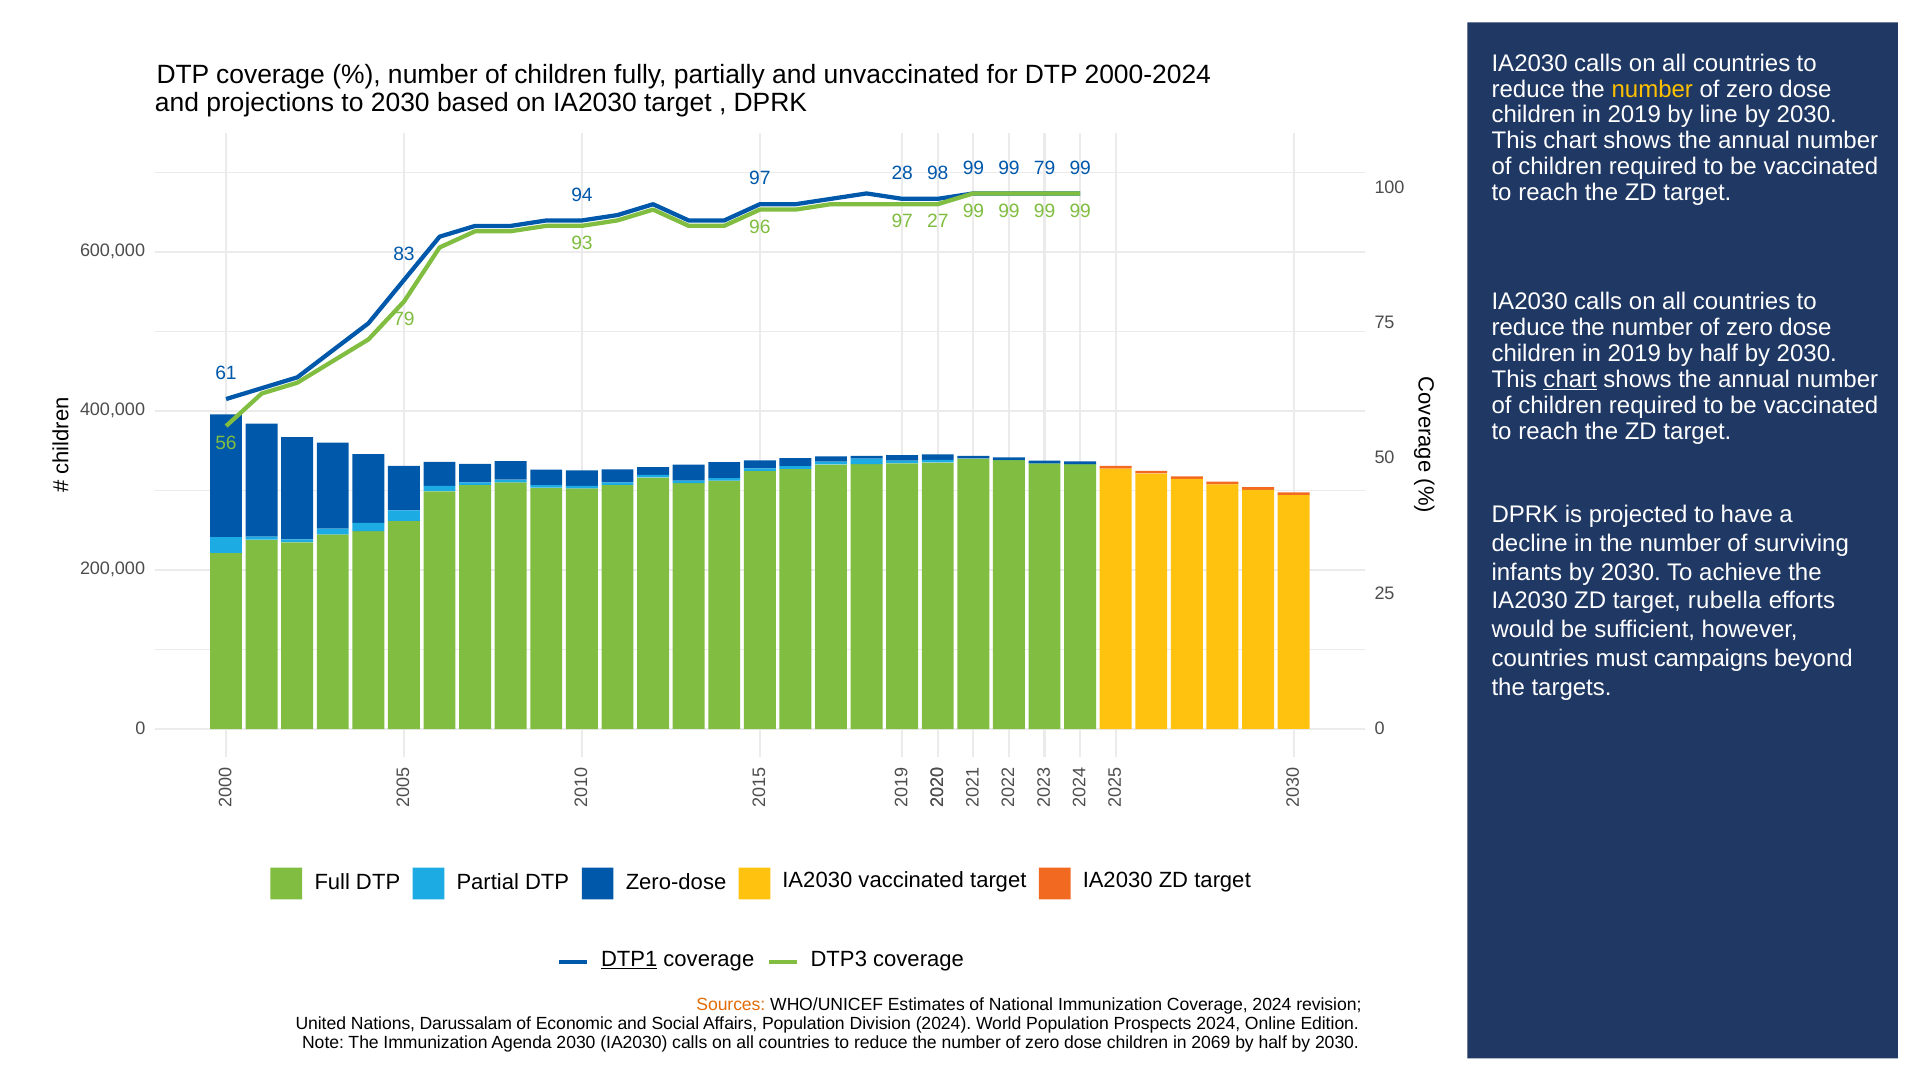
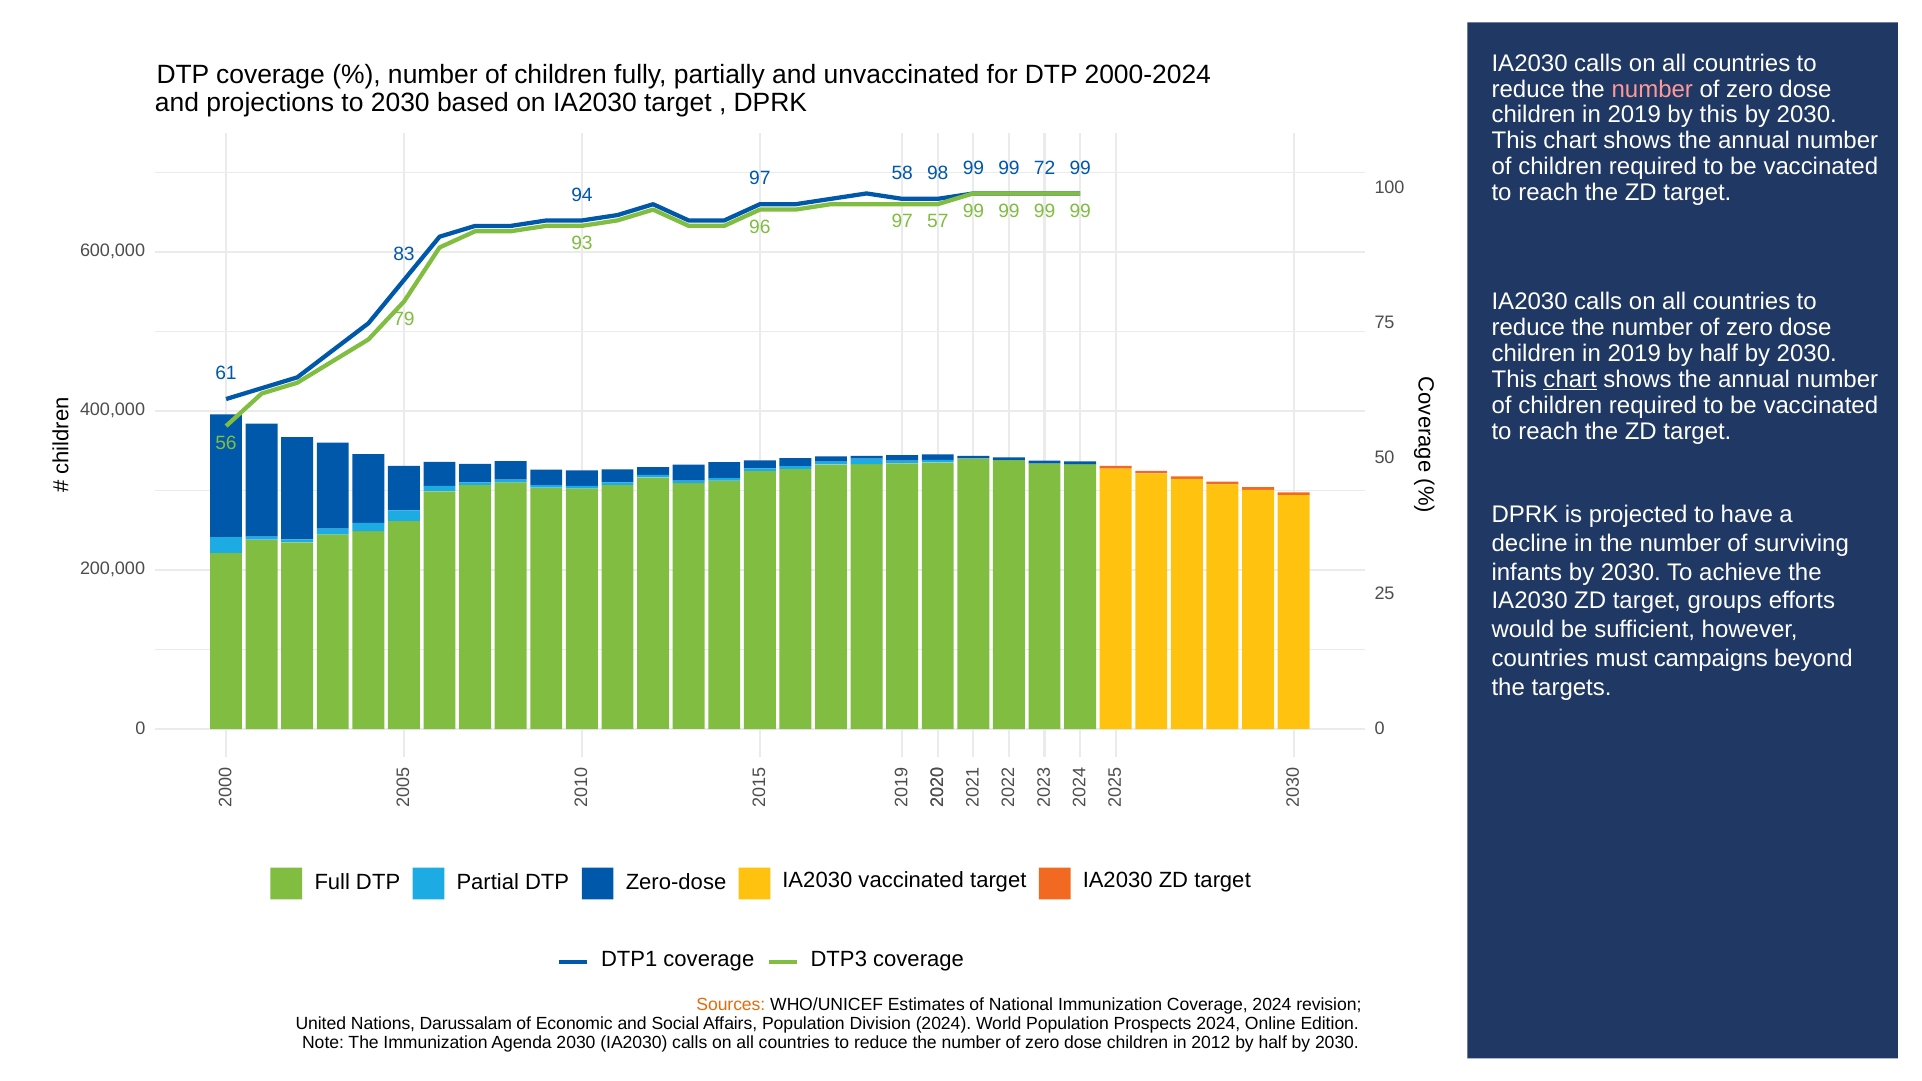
number at (1652, 89) colour: yellow -> pink
by line: line -> this
28: 28 -> 58
99 79: 79 -> 72
27: 27 -> 57
rubella: rubella -> groups
DTP1 underline: present -> none
2069: 2069 -> 2012
